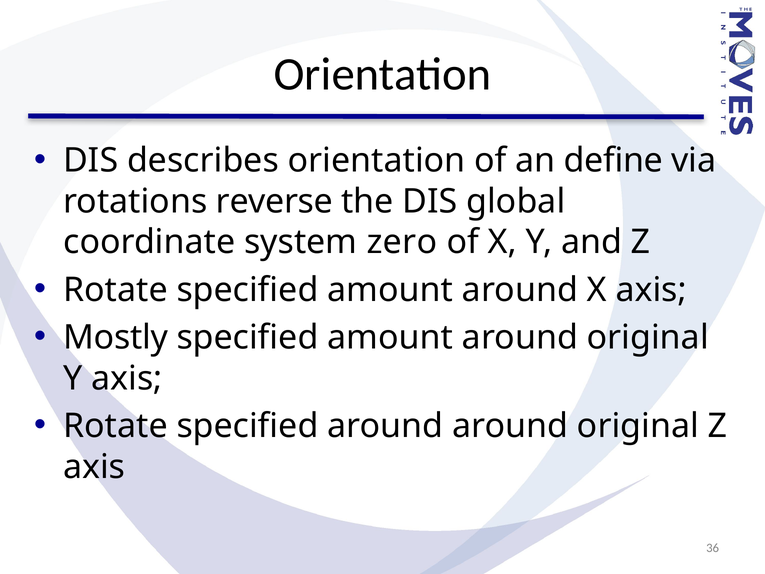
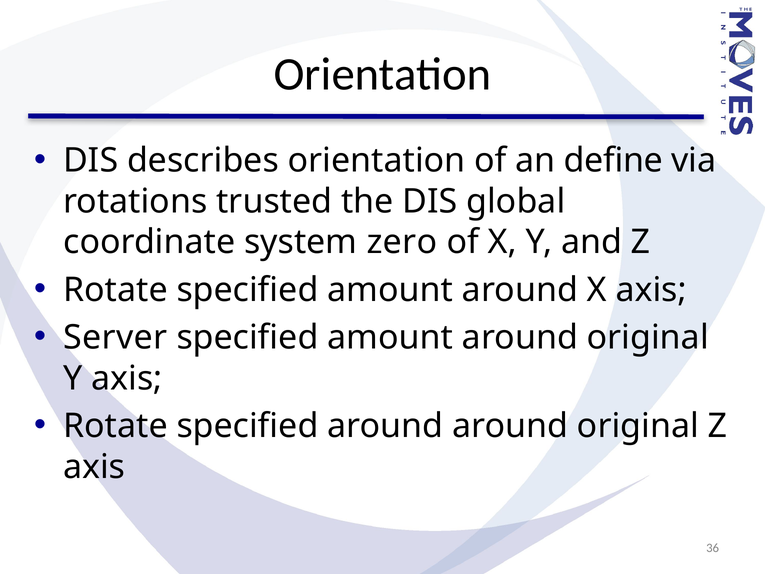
reverse: reverse -> trusted
Mostly: Mostly -> Server
